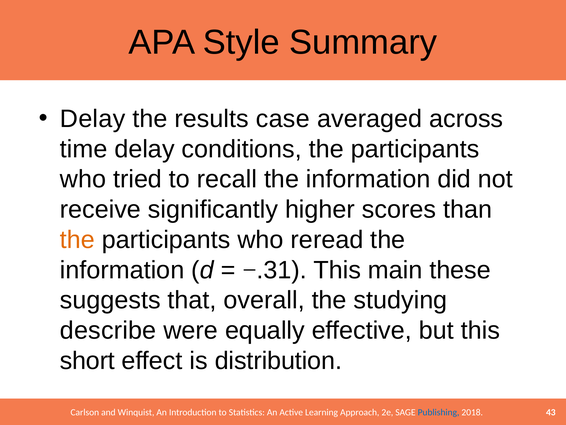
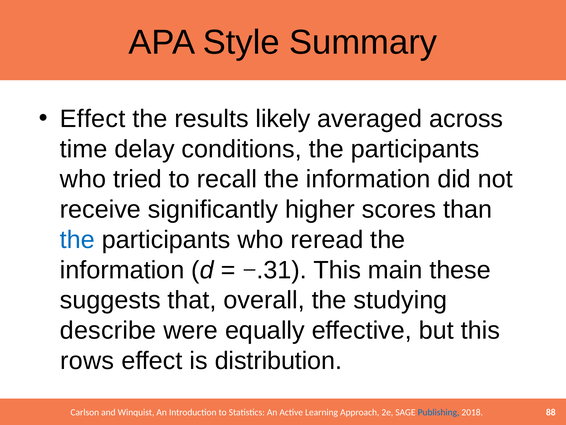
Delay at (93, 119): Delay -> Effect
case: case -> likely
the at (77, 240) colour: orange -> blue
short: short -> rows
43: 43 -> 88
